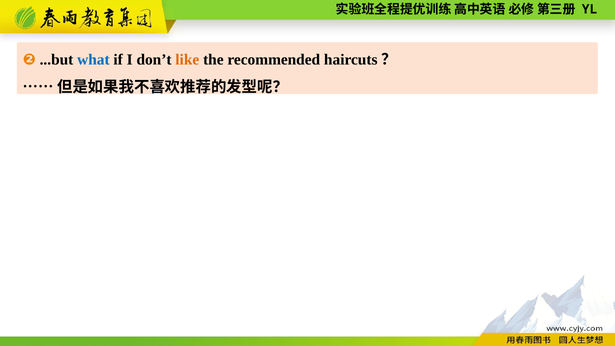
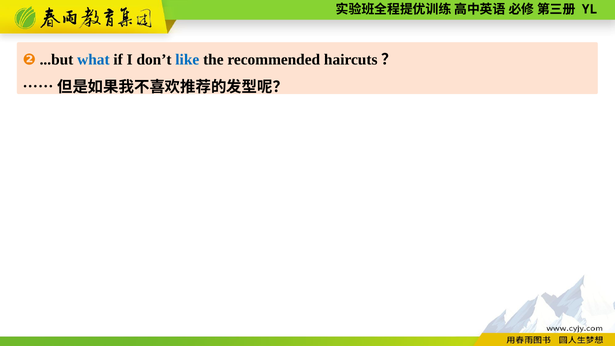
like colour: orange -> blue
